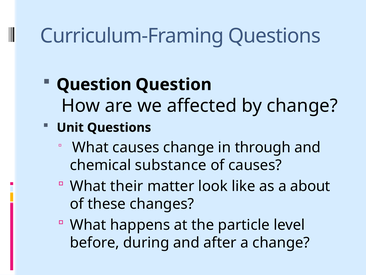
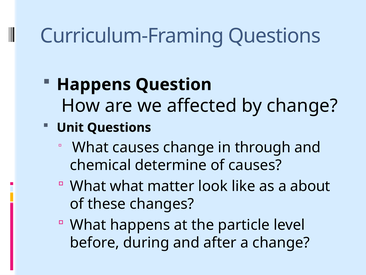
Question at (94, 84): Question -> Happens
substance: substance -> determine
What their: their -> what
